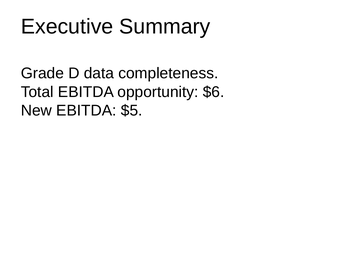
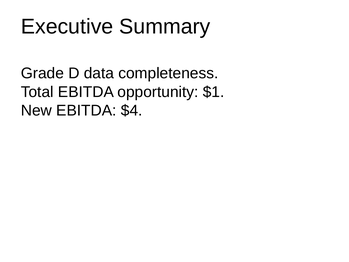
$6: $6 -> $1
$5: $5 -> $4
